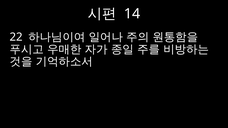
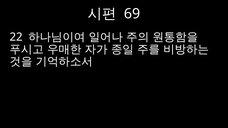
14: 14 -> 69
